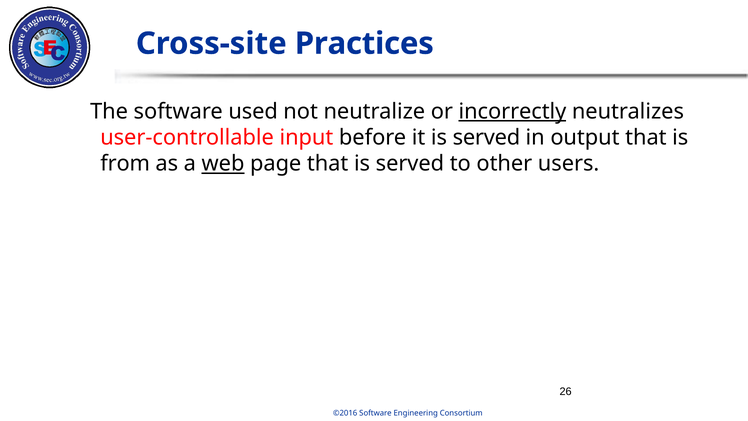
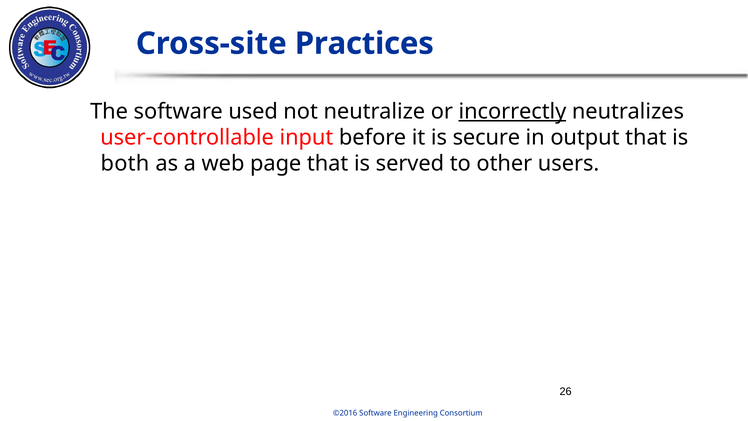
it is served: served -> secure
from: from -> both
web underline: present -> none
